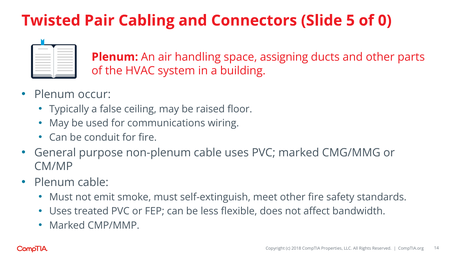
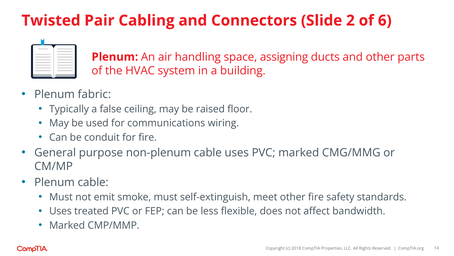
5: 5 -> 2
0: 0 -> 6
occur: occur -> fabric
